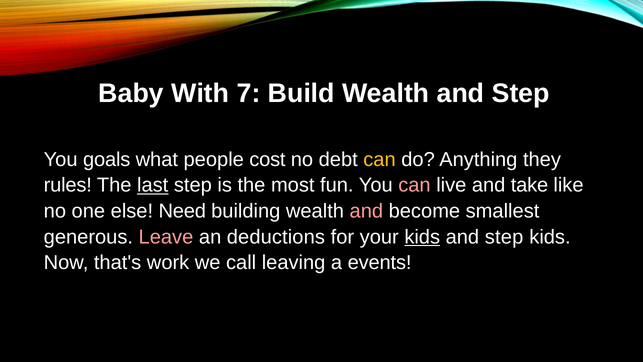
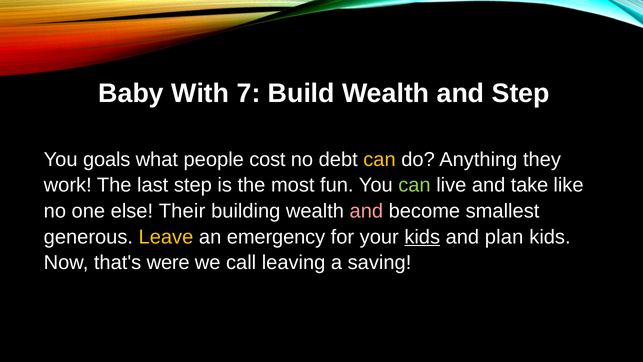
rules: rules -> work
last underline: present -> none
can at (414, 185) colour: pink -> light green
Need: Need -> Their
Leave colour: pink -> yellow
deductions: deductions -> emergency
step at (504, 237): step -> plan
work: work -> were
events: events -> saving
